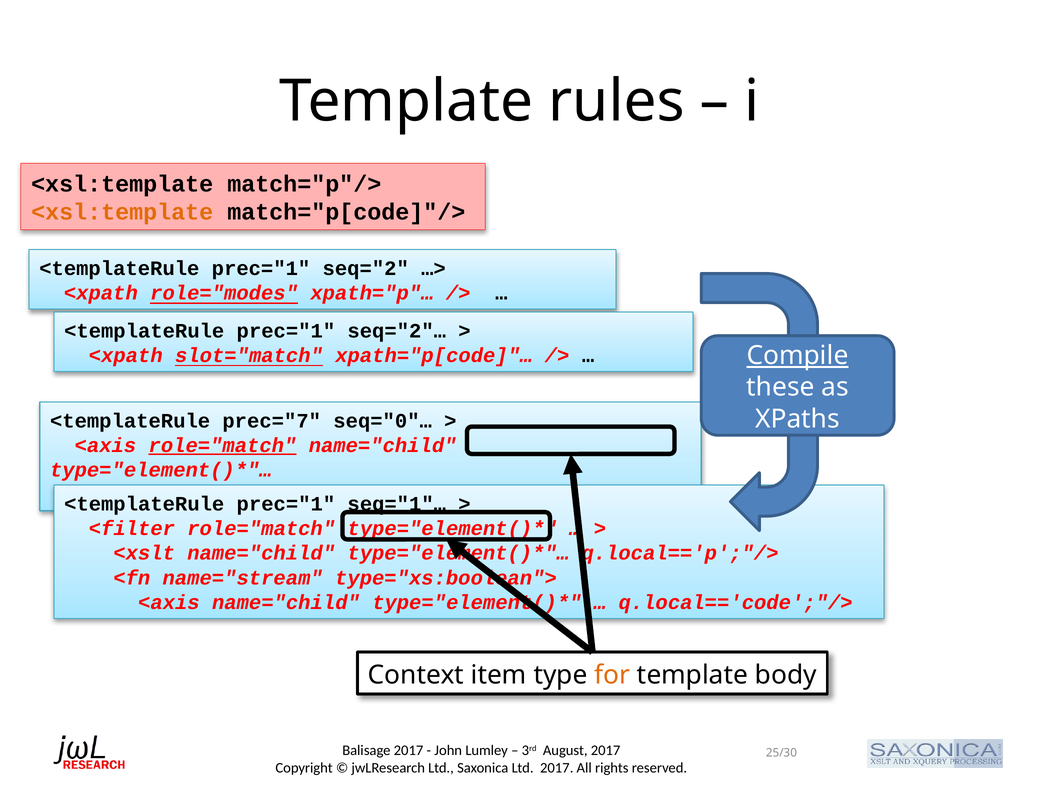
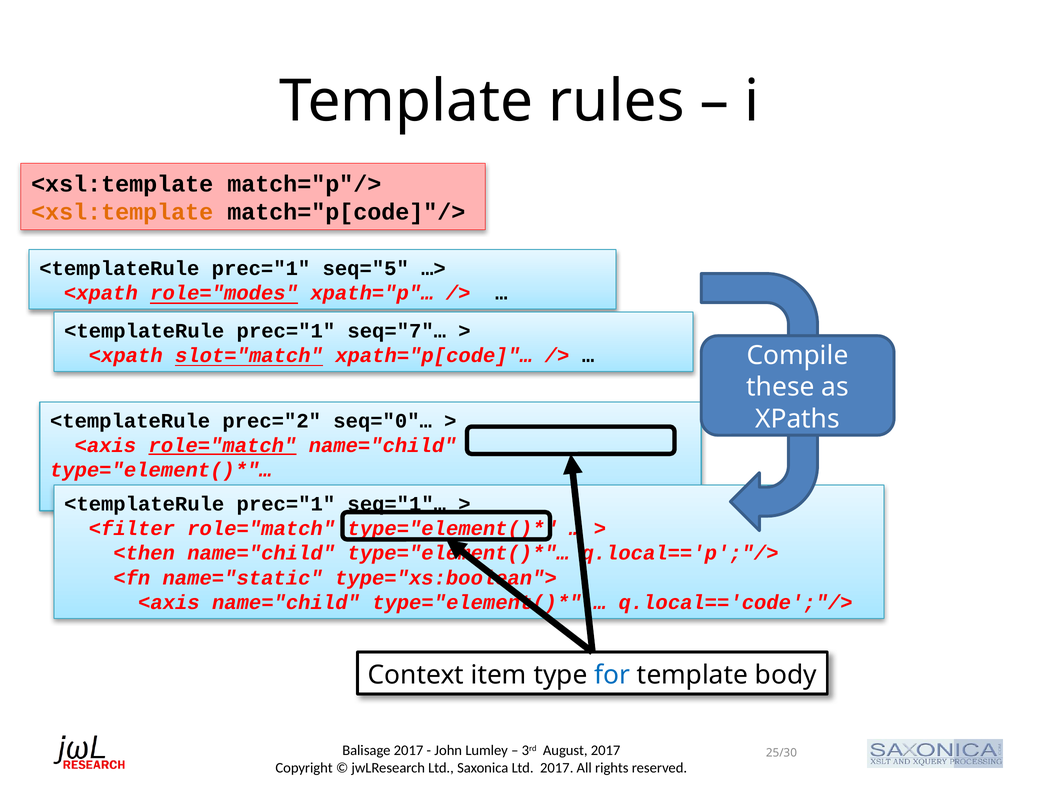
seq="2: seq="2 -> seq="5
seq="2"…: seq="2"… -> seq="7"…
Compile underline: present -> none
prec="7: prec="7 -> prec="2
<xslt: <xslt -> <then
name="stream: name="stream -> name="static
for colour: orange -> blue
